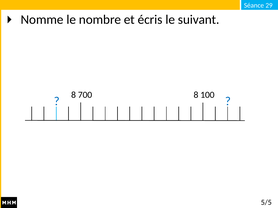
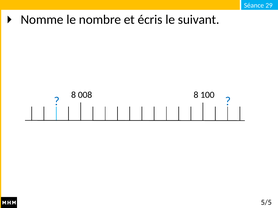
700: 700 -> 008
